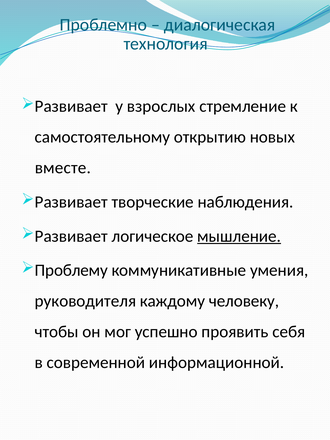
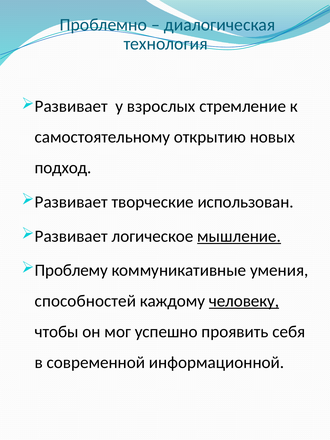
вместе: вместе -> подход
наблюдения: наблюдения -> использован
руководителя: руководителя -> способностей
человеку underline: none -> present
